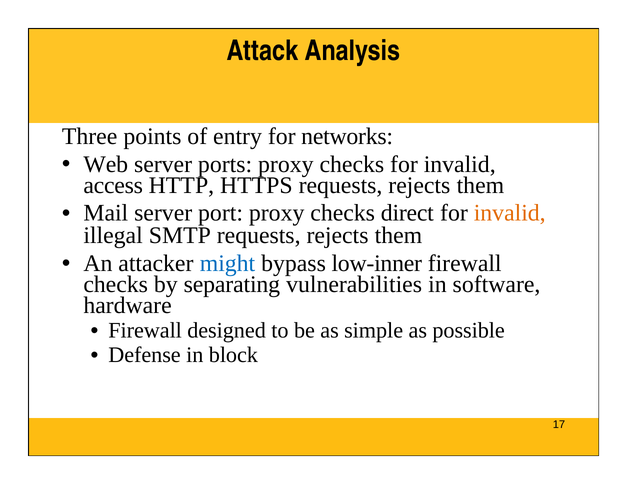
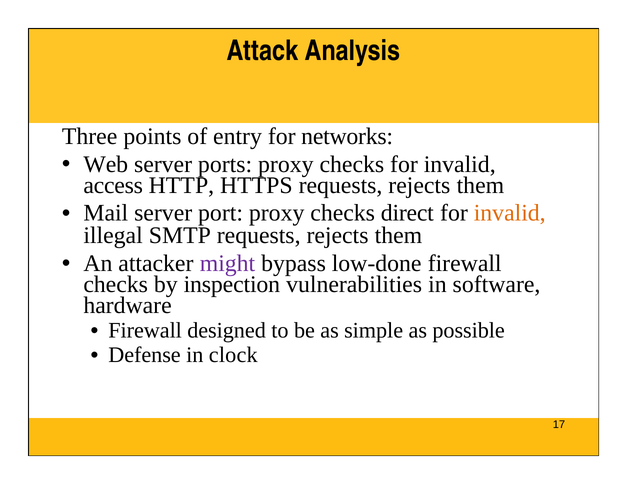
might colour: blue -> purple
low-inner: low-inner -> low-done
separating: separating -> inspection
block: block -> clock
